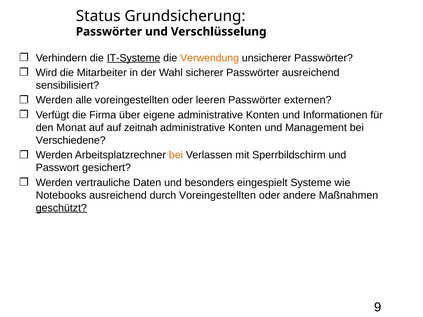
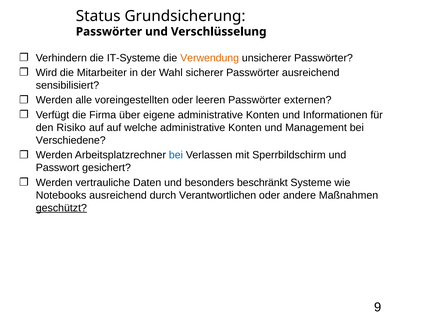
IT-Systeme underline: present -> none
Monat: Monat -> Risiko
zeitnah: zeitnah -> welche
bei at (176, 155) colour: orange -> blue
eingespielt: eingespielt -> beschränkt
durch Voreingestellten: Voreingestellten -> Verantwortlichen
